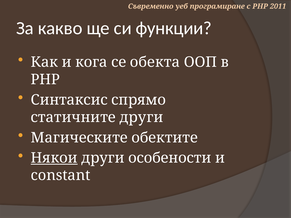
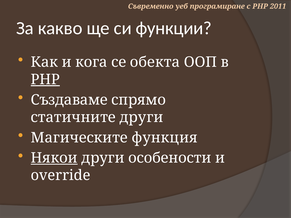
PHP at (45, 80) underline: none -> present
Синтаксис: Синтаксис -> Създаваме
обектите: обектите -> функция
constant: constant -> override
